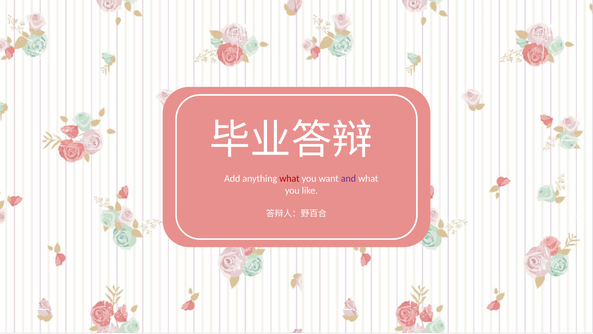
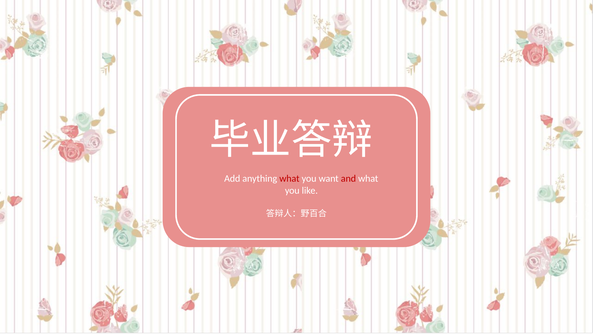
and colour: purple -> red
